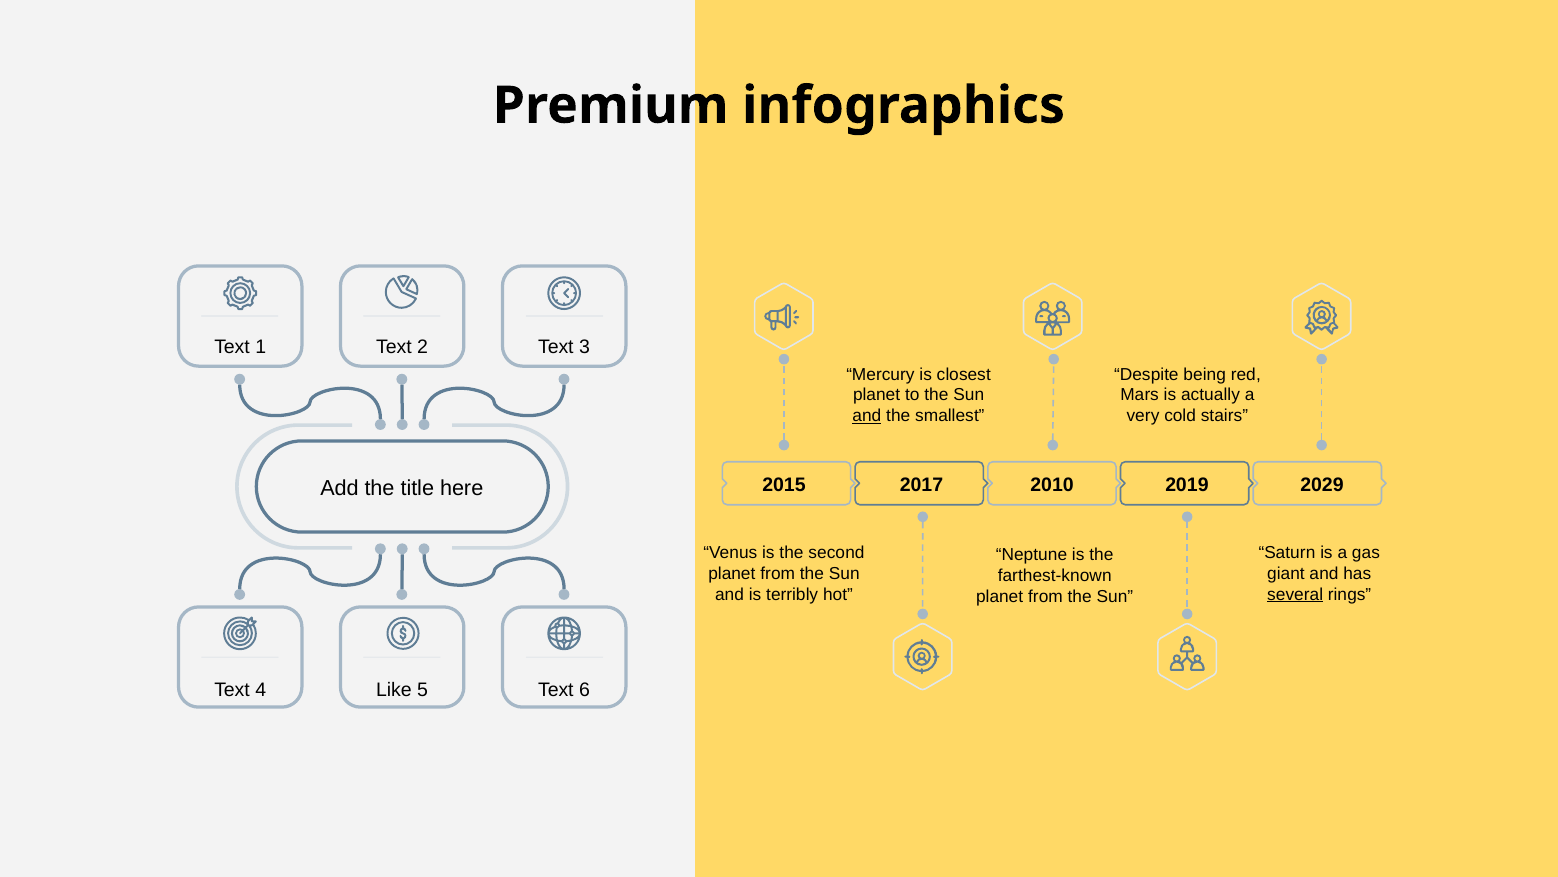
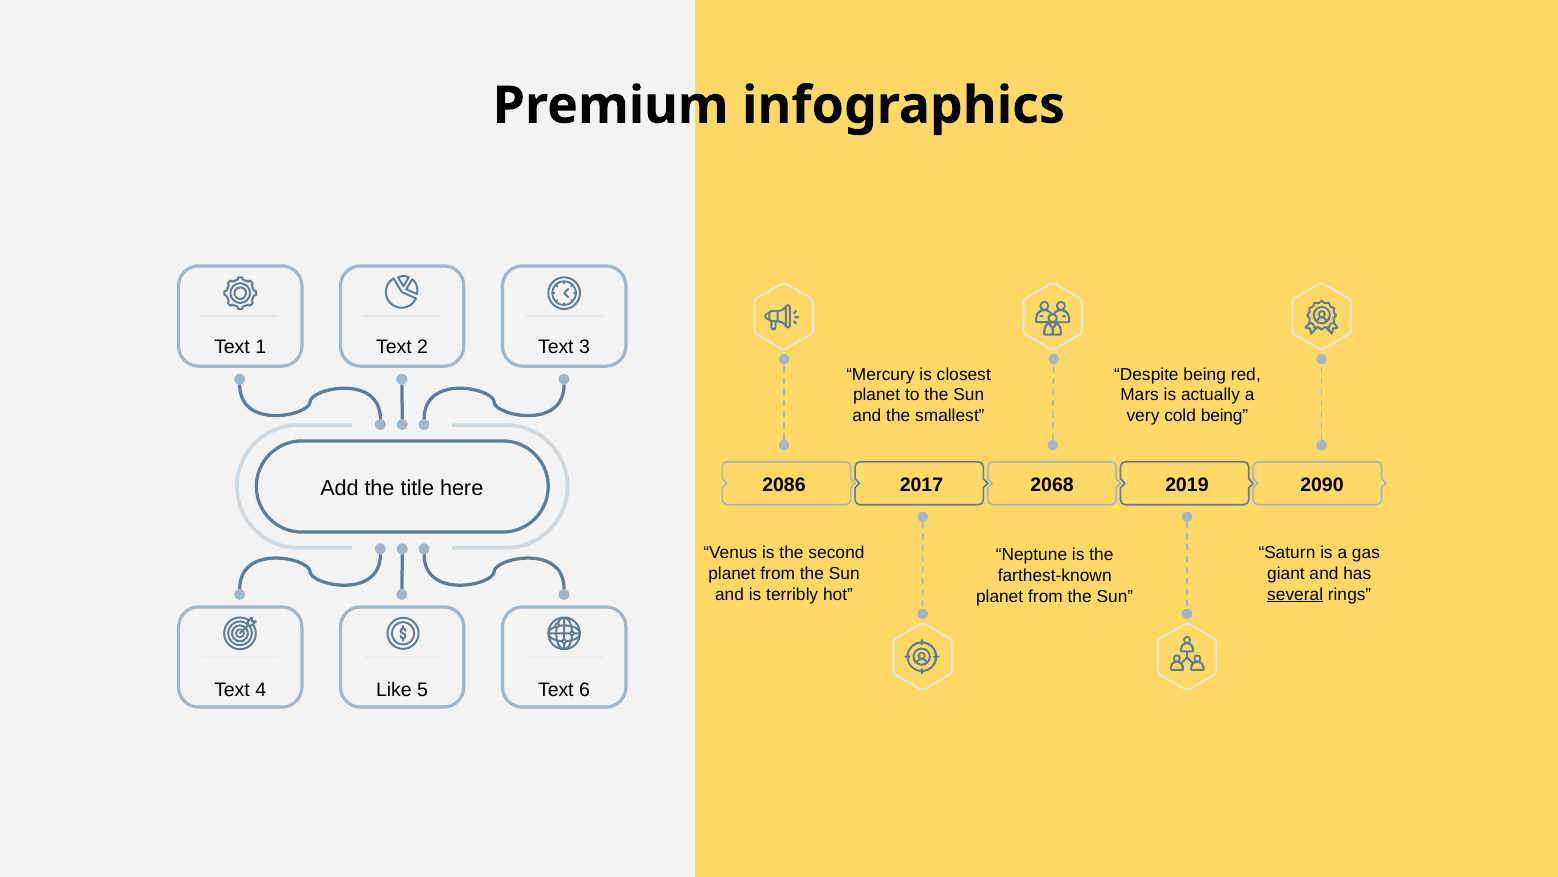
and at (867, 416) underline: present -> none
cold stairs: stairs -> being
2015: 2015 -> 2086
2010: 2010 -> 2068
2029: 2029 -> 2090
